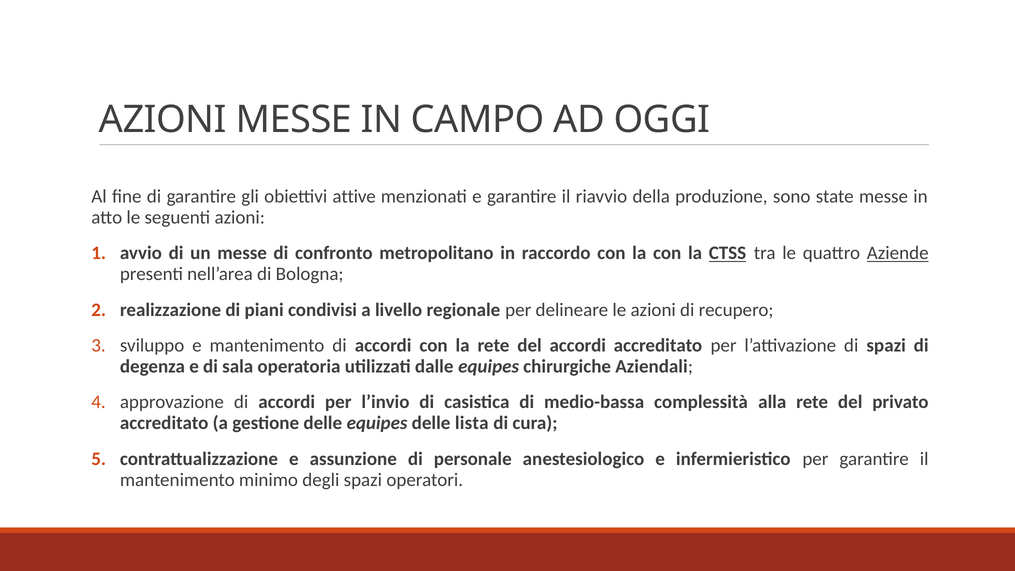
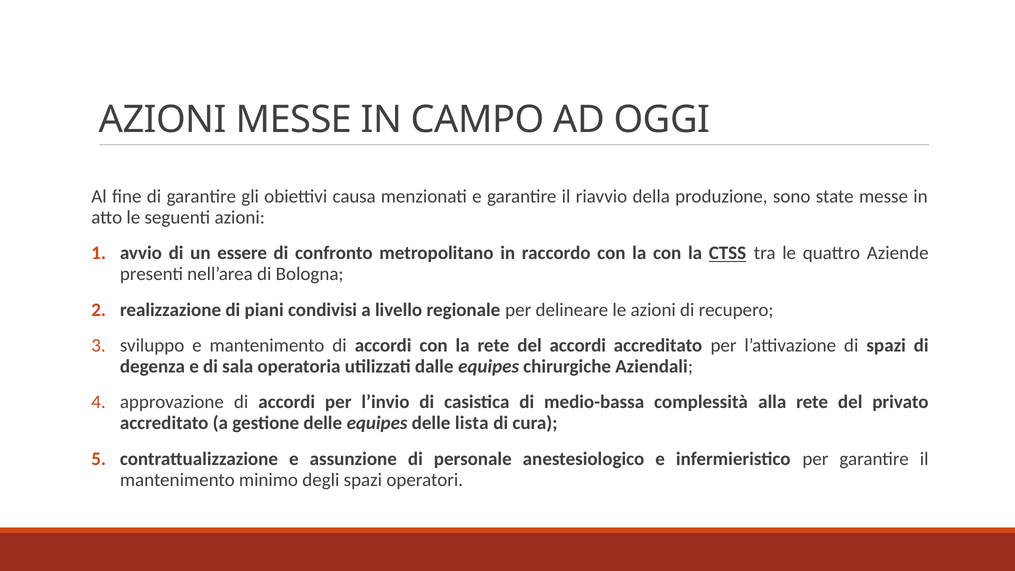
attive: attive -> causa
un messe: messe -> essere
Aziende underline: present -> none
